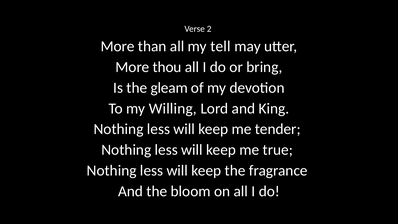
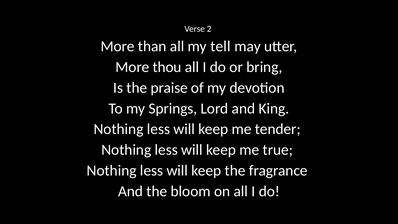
gleam: gleam -> praise
Willing: Willing -> Springs
